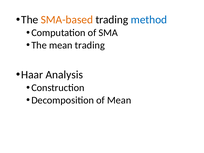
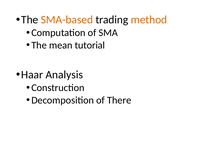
method colour: blue -> orange
mean trading: trading -> tutorial
of Mean: Mean -> There
